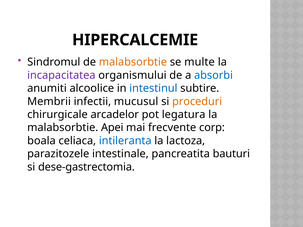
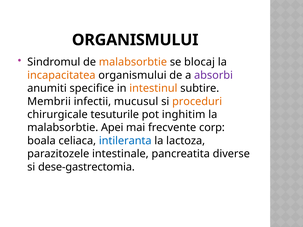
HIPERCALCEMIE at (135, 40): HIPERCALCEMIE -> ORGANISMULUI
multe: multe -> blocaj
incapacitatea colour: purple -> orange
absorbi colour: blue -> purple
alcoolice: alcoolice -> specifice
intestinul colour: blue -> orange
arcadelor: arcadelor -> tesuturile
legatura: legatura -> inghitim
bauturi: bauturi -> diverse
